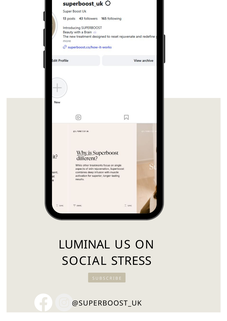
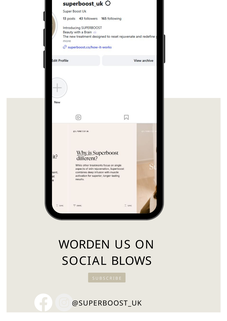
LUMINAL: LUMINAL -> WORDEN
STRESS: STRESS -> BLOWS
